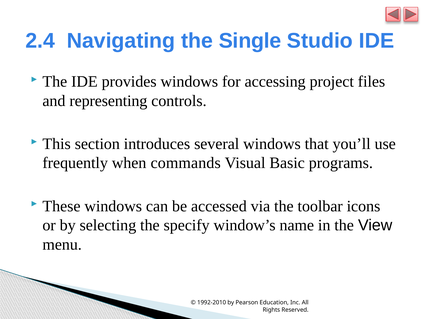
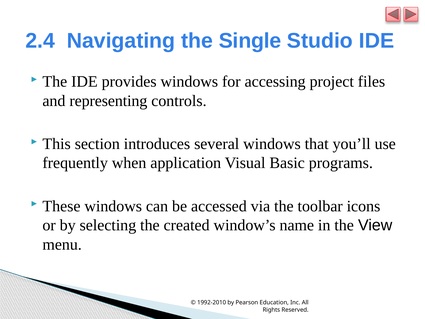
commands: commands -> application
specify: specify -> created
